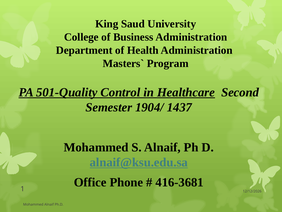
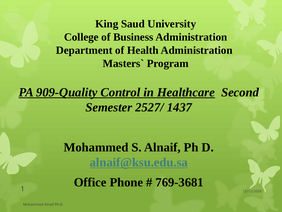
501-Quality: 501-Quality -> 909-Quality
1904/: 1904/ -> 2527/
416-3681: 416-3681 -> 769-3681
